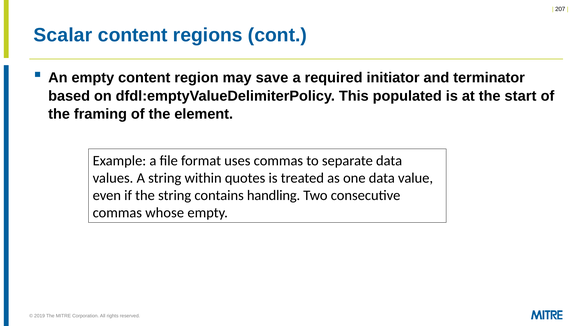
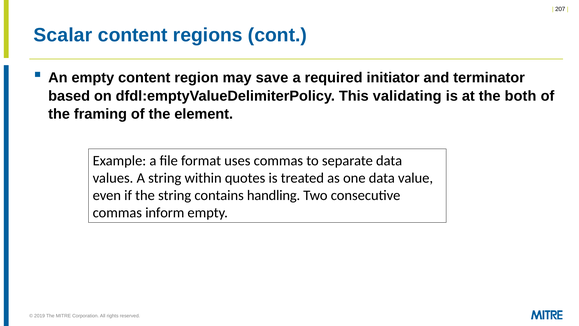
populated: populated -> validating
start: start -> both
whose: whose -> inform
